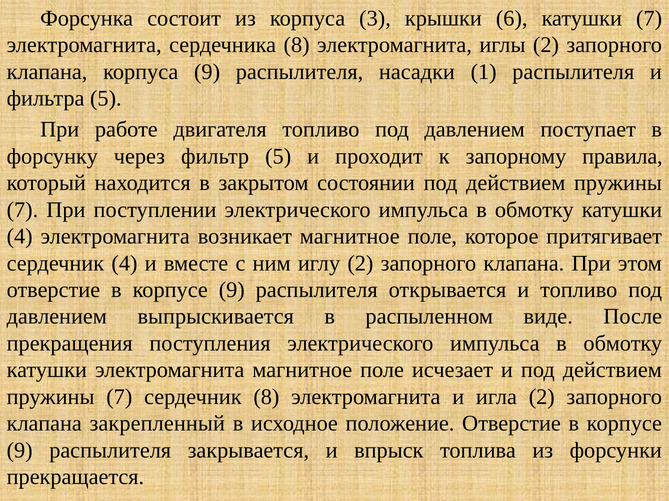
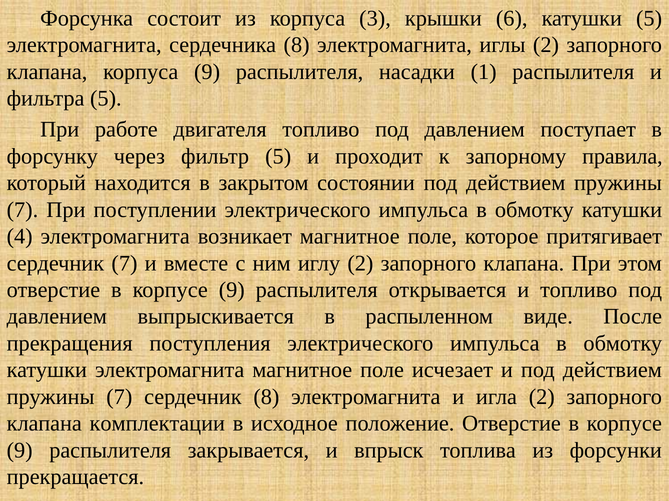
катушки 7: 7 -> 5
сердечник 4: 4 -> 7
закрепленный: закрепленный -> комплектации
